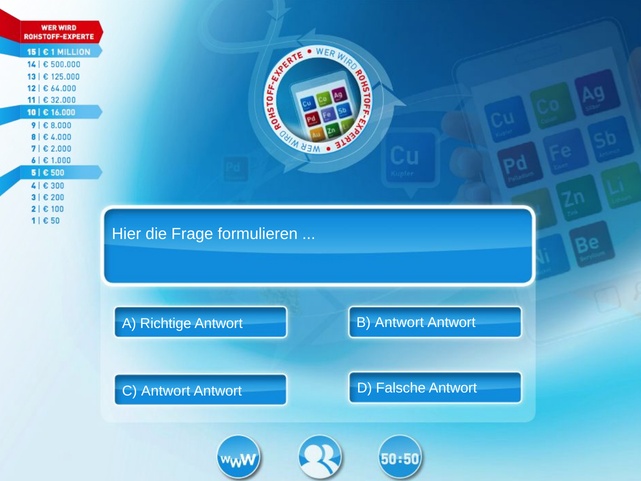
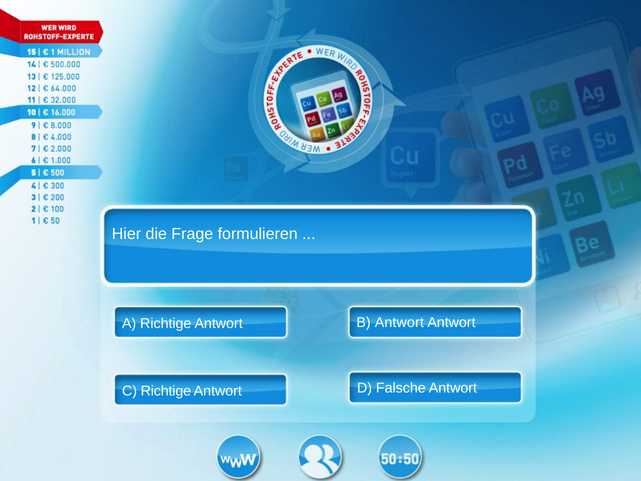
C Antwort: Antwort -> Richtige
